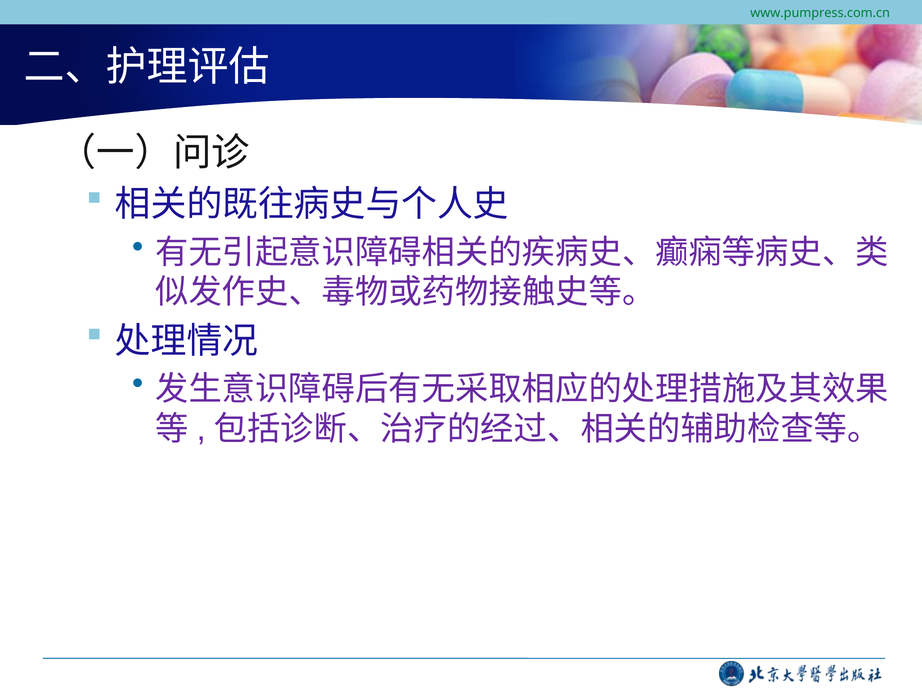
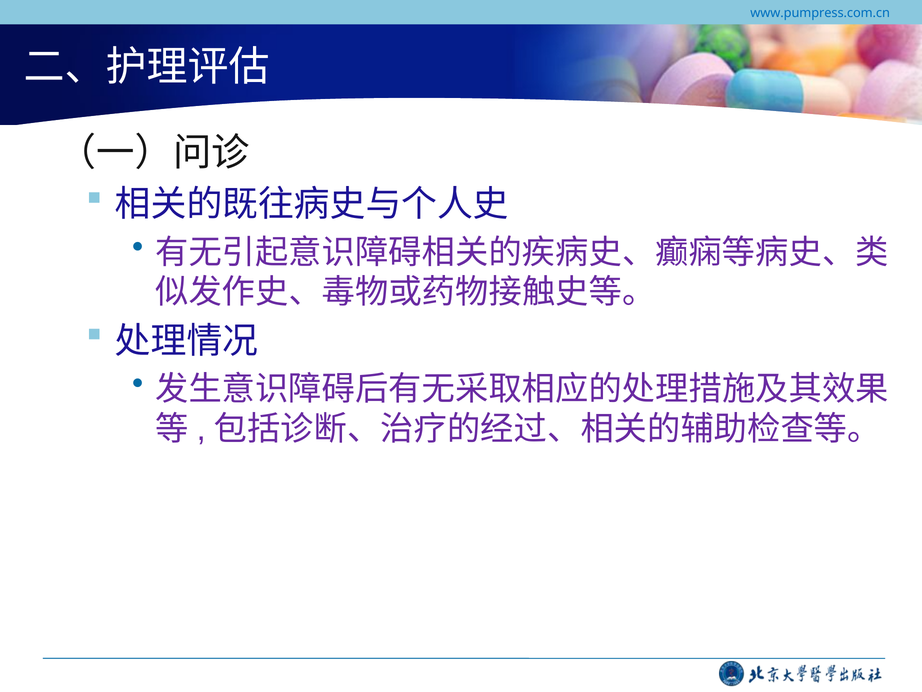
www.pumpress.com.cn colour: green -> blue
